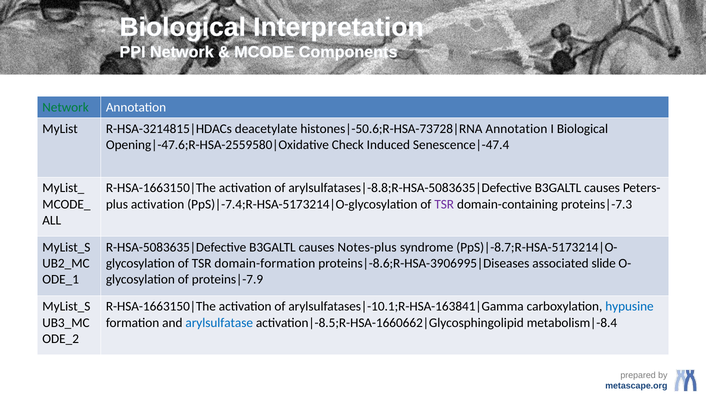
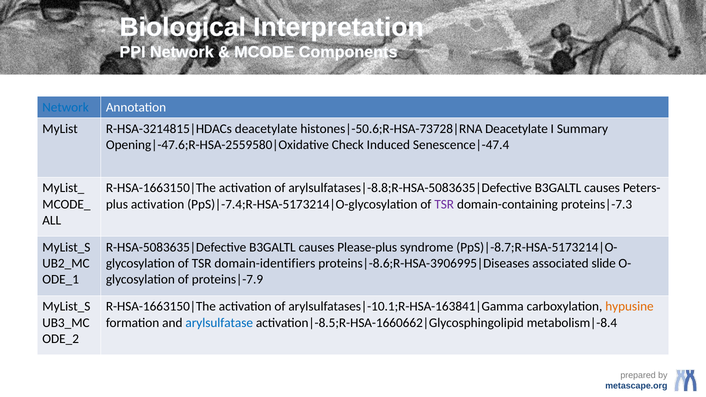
Network at (66, 107) colour: green -> blue
Annotation at (516, 129): Annotation -> Deacetylate
I Biological: Biological -> Summary
Notes-plus: Notes-plus -> Please-plus
domain-formation: domain-formation -> domain-identifiers
hypusine colour: blue -> orange
